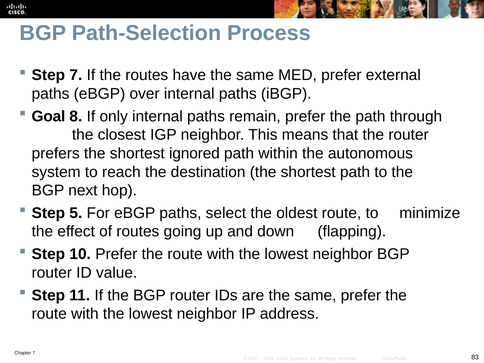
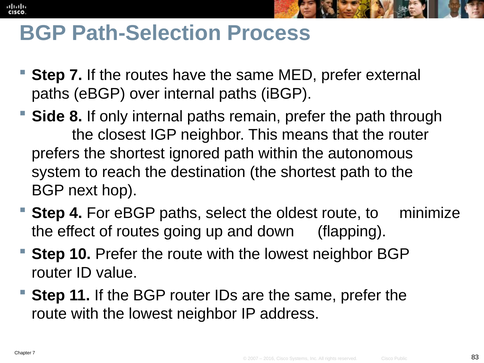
Goal: Goal -> Side
5: 5 -> 4
